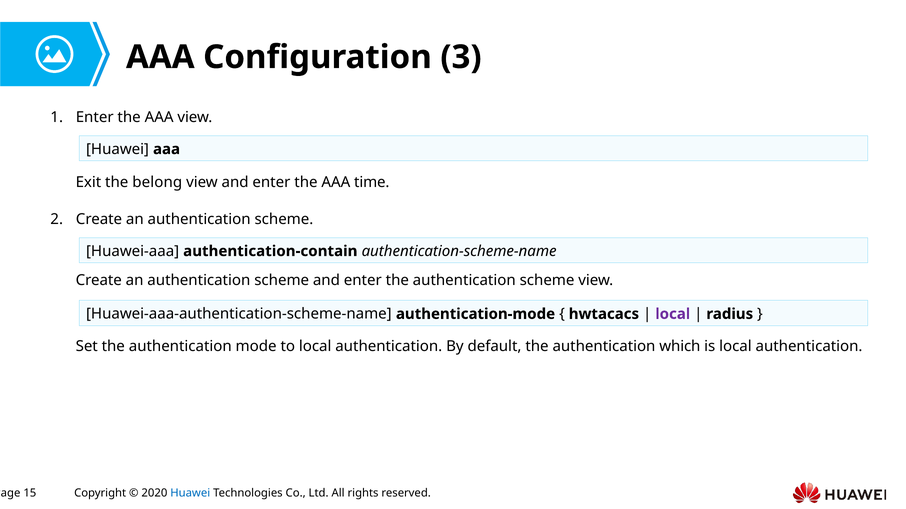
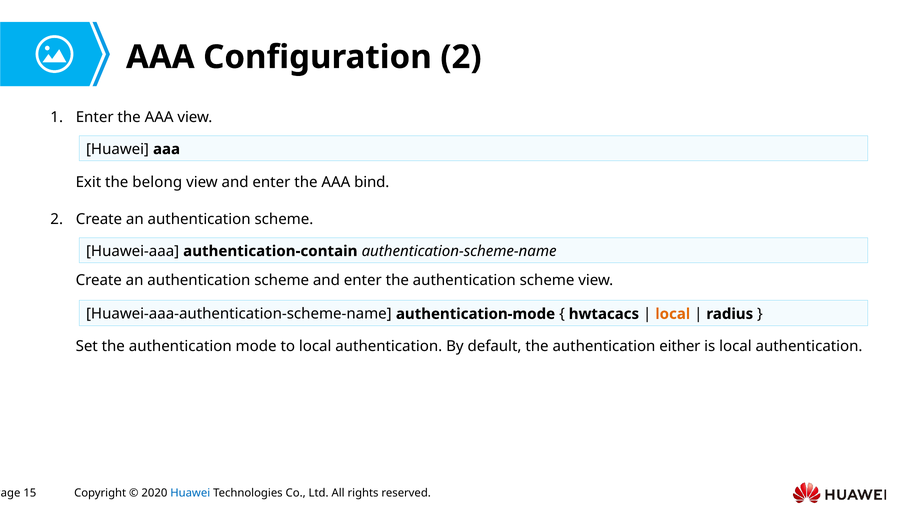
Configuration 3: 3 -> 2
time: time -> bind
local at (673, 314) colour: purple -> orange
which: which -> either
